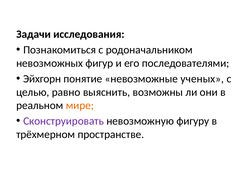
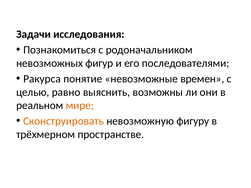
Эйхгорн: Эйхгорн -> Ракурса
ученых: ученых -> времен
Сконструировать colour: purple -> orange
